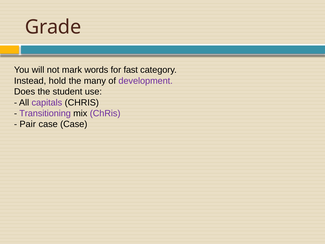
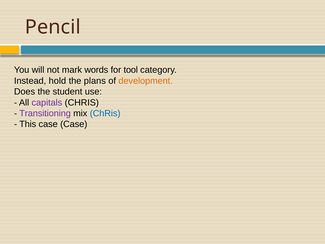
Grade: Grade -> Pencil
fast: fast -> tool
many: many -> plans
development colour: purple -> orange
ChRis at (105, 113) colour: purple -> blue
Pair: Pair -> This
